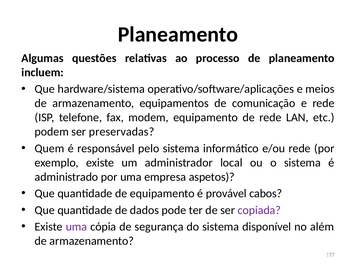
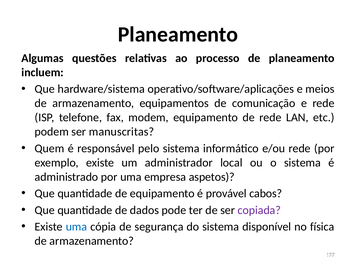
preservadas: preservadas -> manuscritas
uma at (76, 227) colour: purple -> blue
além: além -> física
